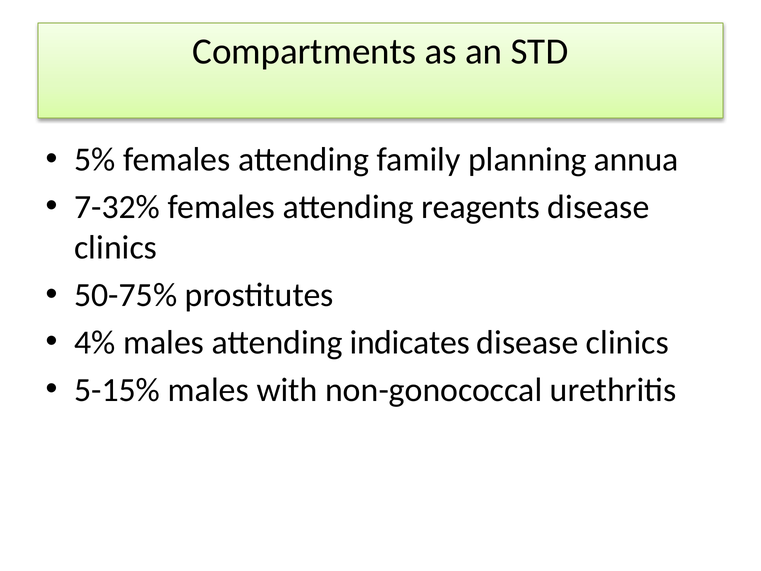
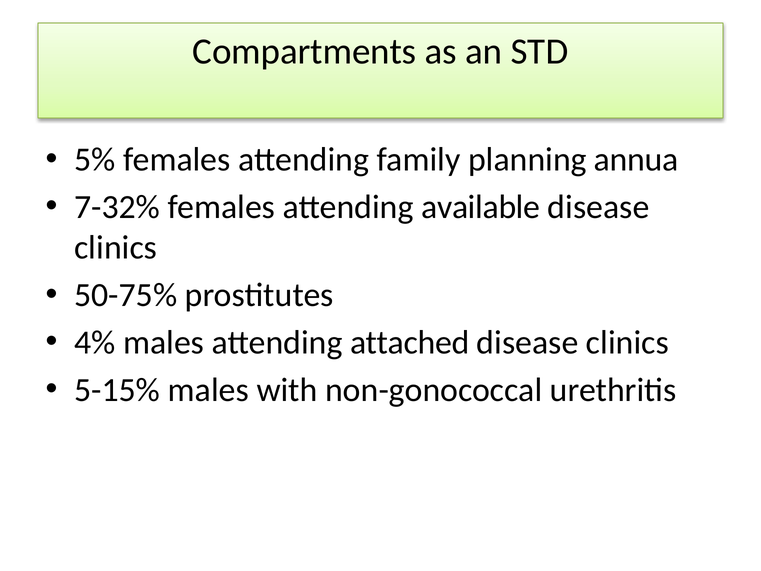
reagents: reagents -> available
indicates: indicates -> attached
